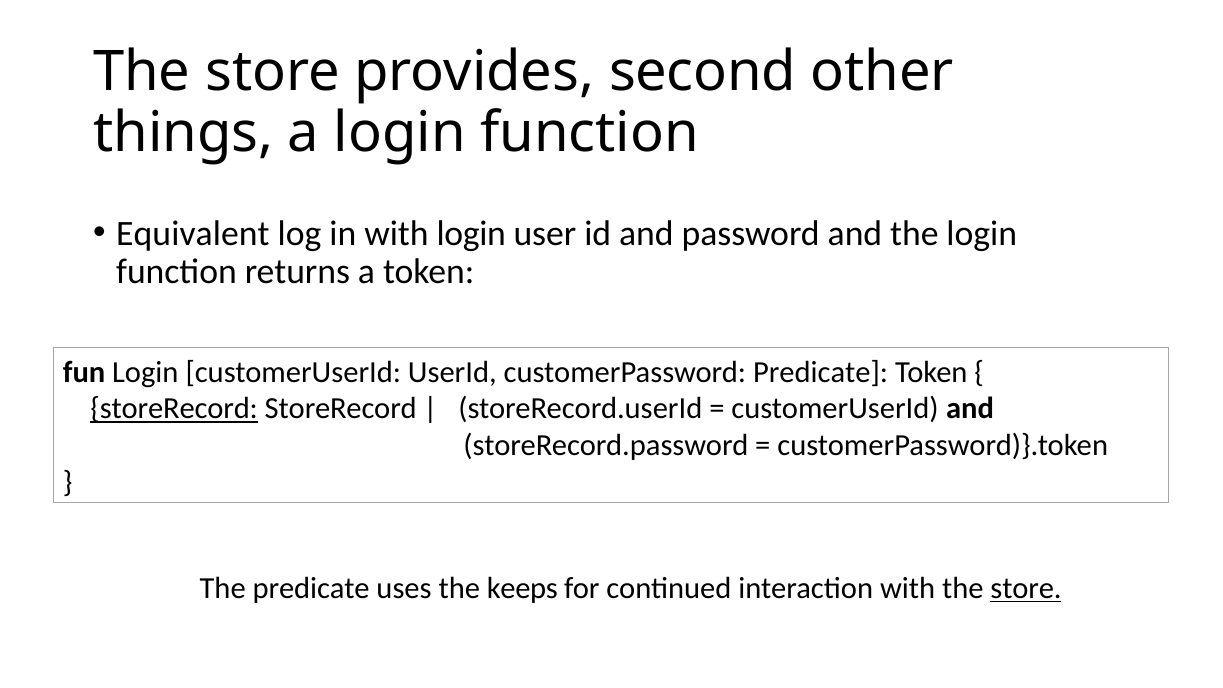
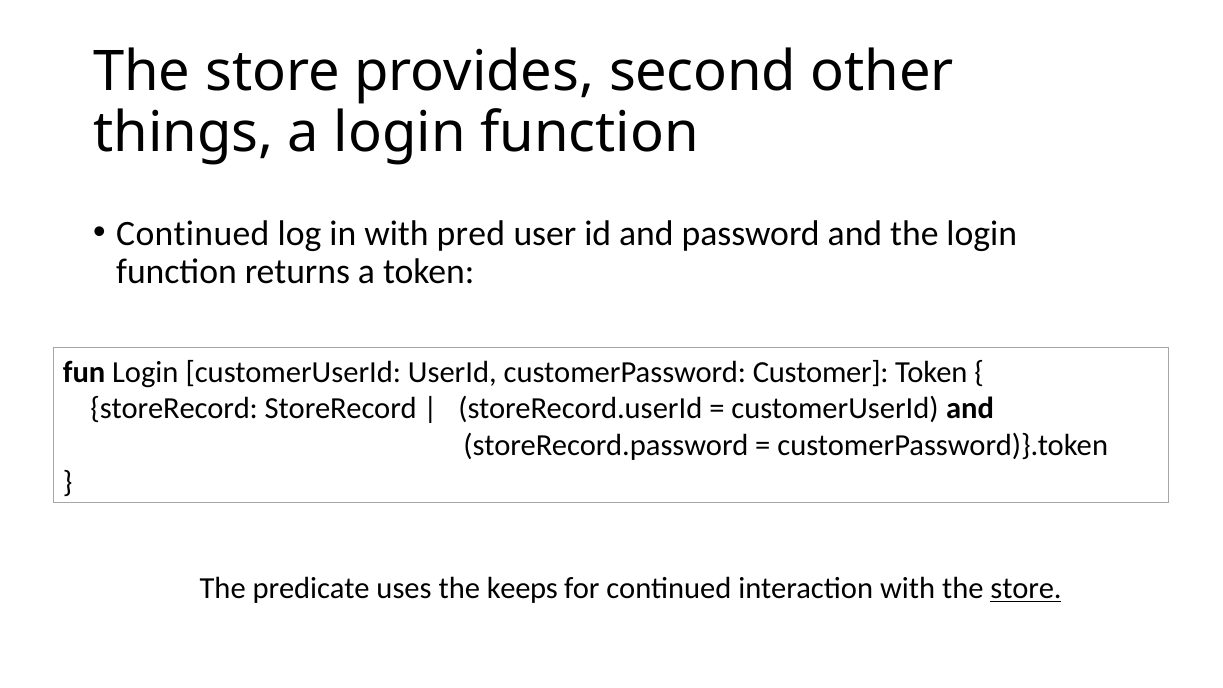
Equivalent at (193, 233): Equivalent -> Continued
with login: login -> pred
customerPassword Predicate: Predicate -> Customer
storeRecord at (174, 409) underline: present -> none
